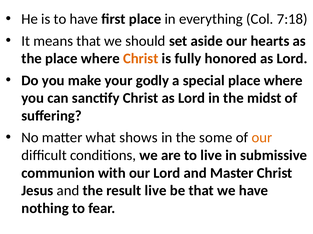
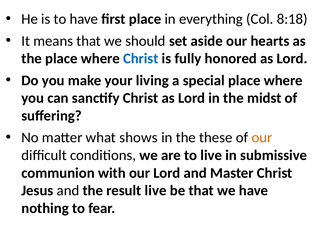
7:18: 7:18 -> 8:18
Christ at (141, 59) colour: orange -> blue
godly: godly -> living
some: some -> these
